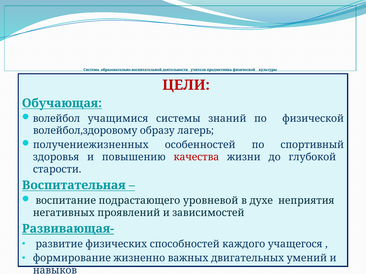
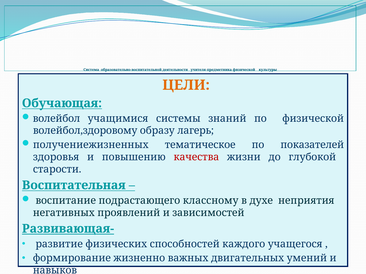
ЦЕЛИ colour: red -> orange
особенностей: особенностей -> тематическое
спортивный: спортивный -> показателей
уровневой: уровневой -> классному
